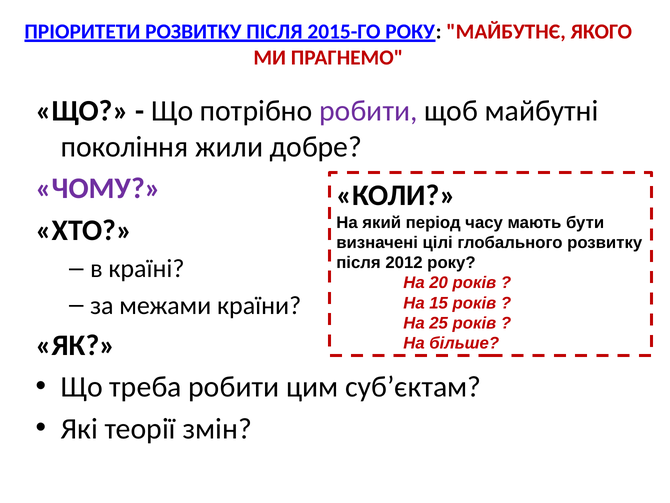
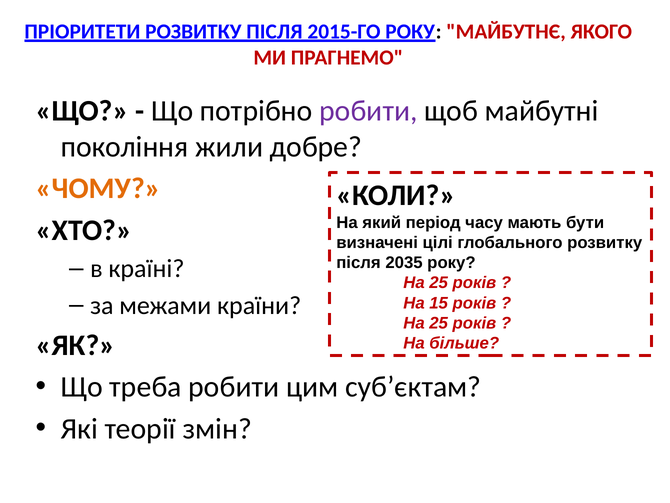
ЧОМУ colour: purple -> orange
2012: 2012 -> 2035
20 at (439, 283): 20 -> 25
